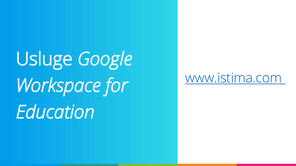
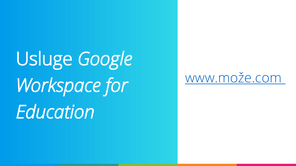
www.istima.com: www.istima.com -> www.može.com
